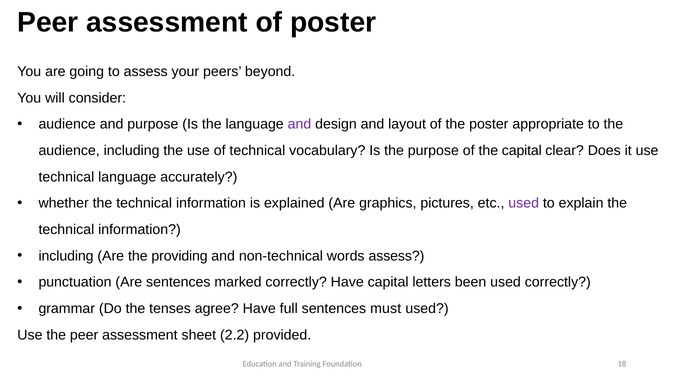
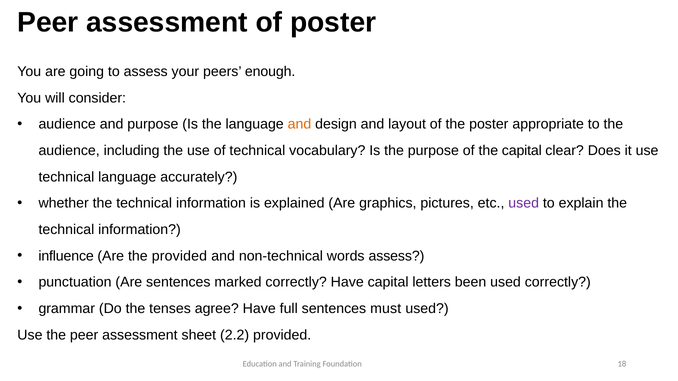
beyond: beyond -> enough
and at (299, 124) colour: purple -> orange
including at (66, 256): including -> influence
the providing: providing -> provided
